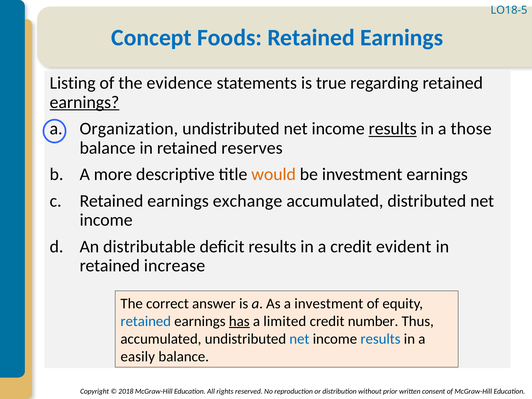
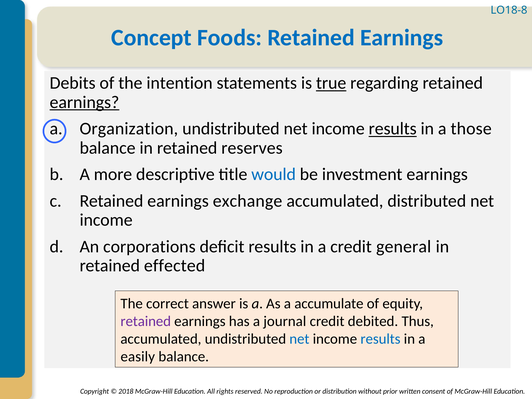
LO18-5: LO18-5 -> LO18-8
Listing: Listing -> Debits
evidence: evidence -> intention
true underline: none -> present
would colour: orange -> blue
distributable: distributable -> corporations
evident: evident -> general
increase: increase -> effected
a investment: investment -> accumulate
retained at (146, 321) colour: blue -> purple
has underline: present -> none
limited: limited -> journal
number: number -> debited
